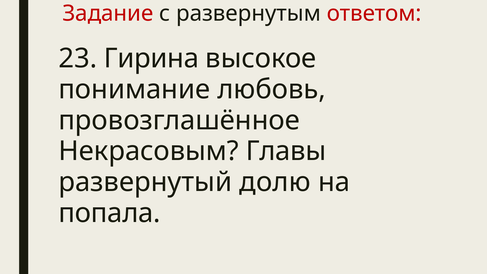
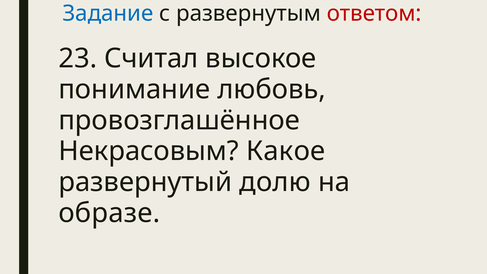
Задание colour: red -> blue
Гирина: Гирина -> Считал
Главы: Главы -> Какое
попала: попала -> образе
